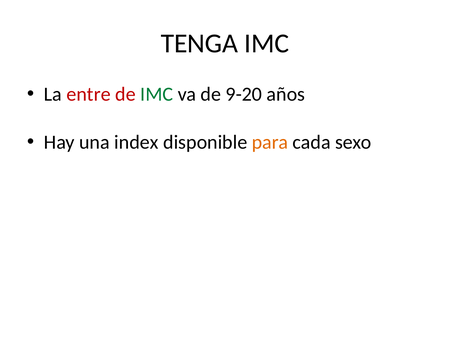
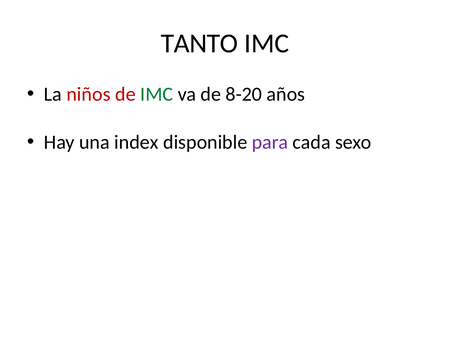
TENGA: TENGA -> TANTO
entre: entre -> niños
9-20: 9-20 -> 8-20
para colour: orange -> purple
